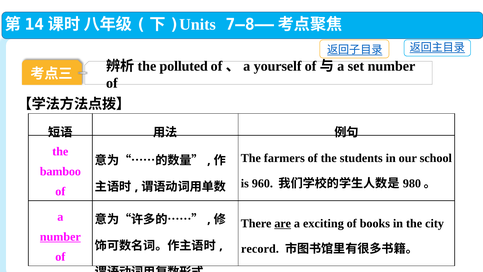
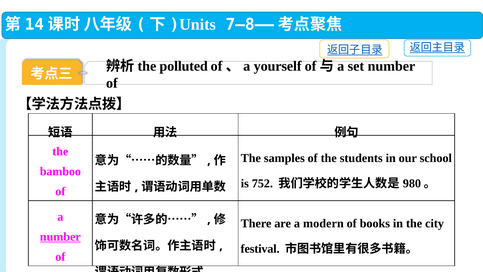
farmers: farmers -> samples
960: 960 -> 752
are underline: present -> none
exciting: exciting -> modern
record: record -> festival
